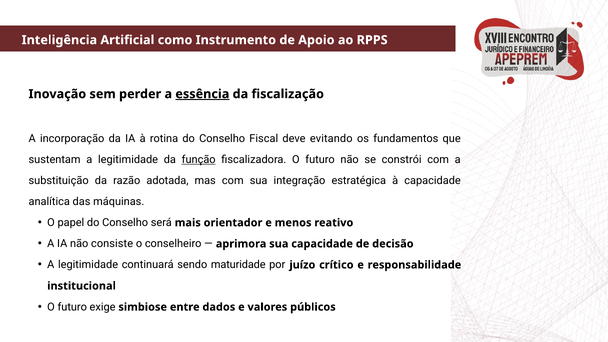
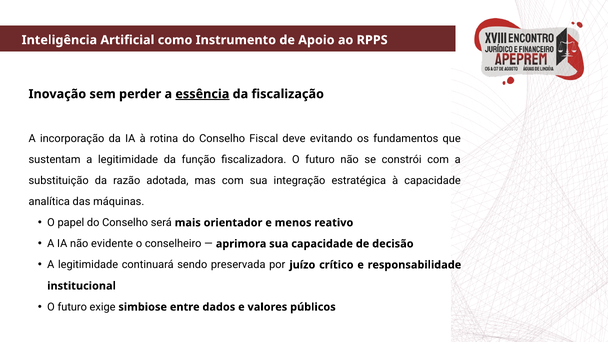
função underline: present -> none
consiste: consiste -> evidente
maturidade: maturidade -> preservada
